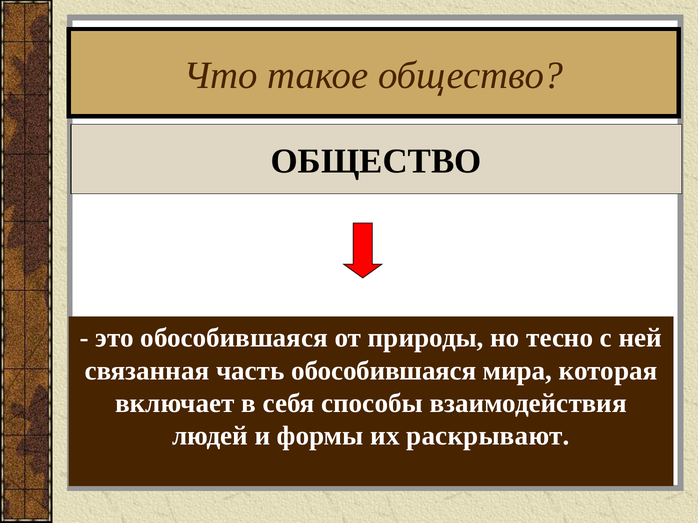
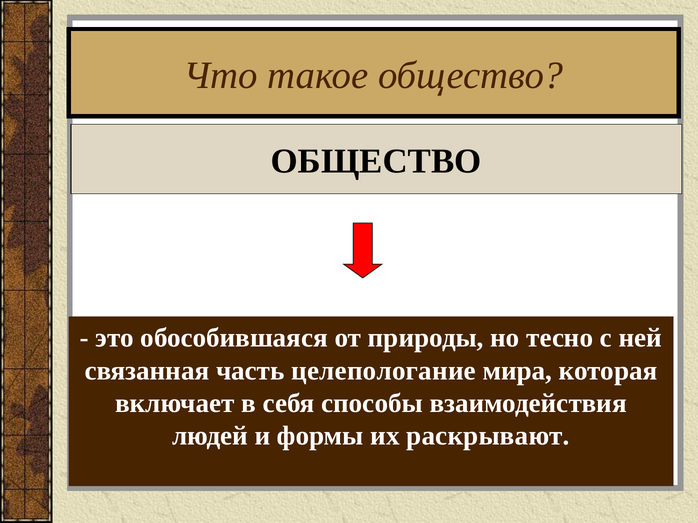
часть обособившаяся: обособившаяся -> целепологание
